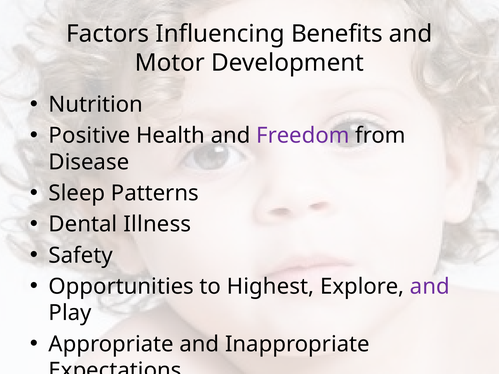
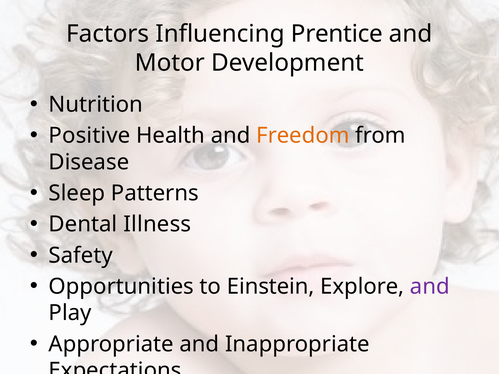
Benefits: Benefits -> Prentice
Freedom colour: purple -> orange
Highest: Highest -> Einstein
